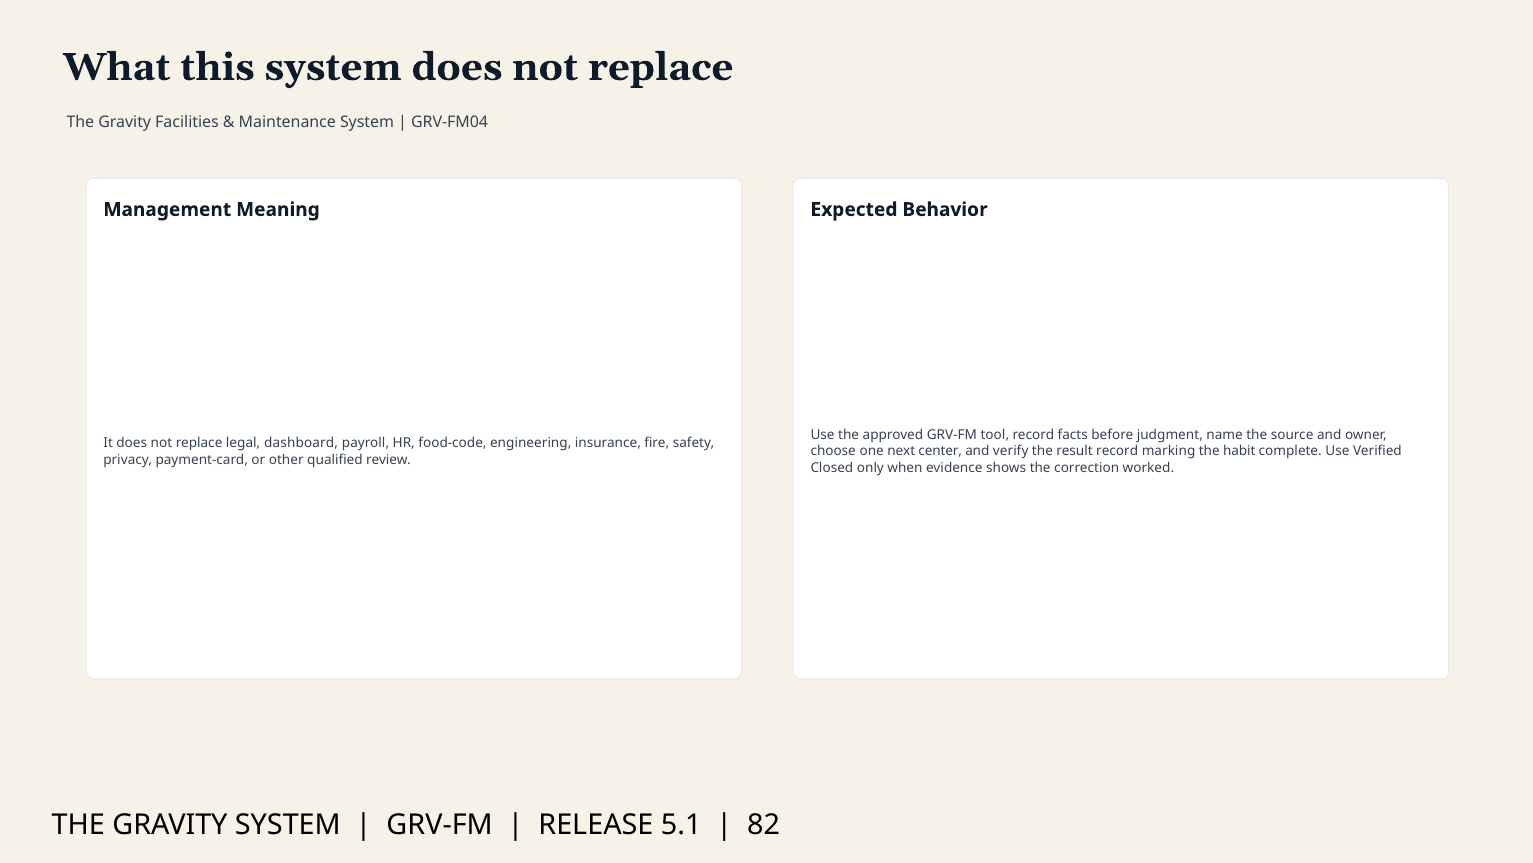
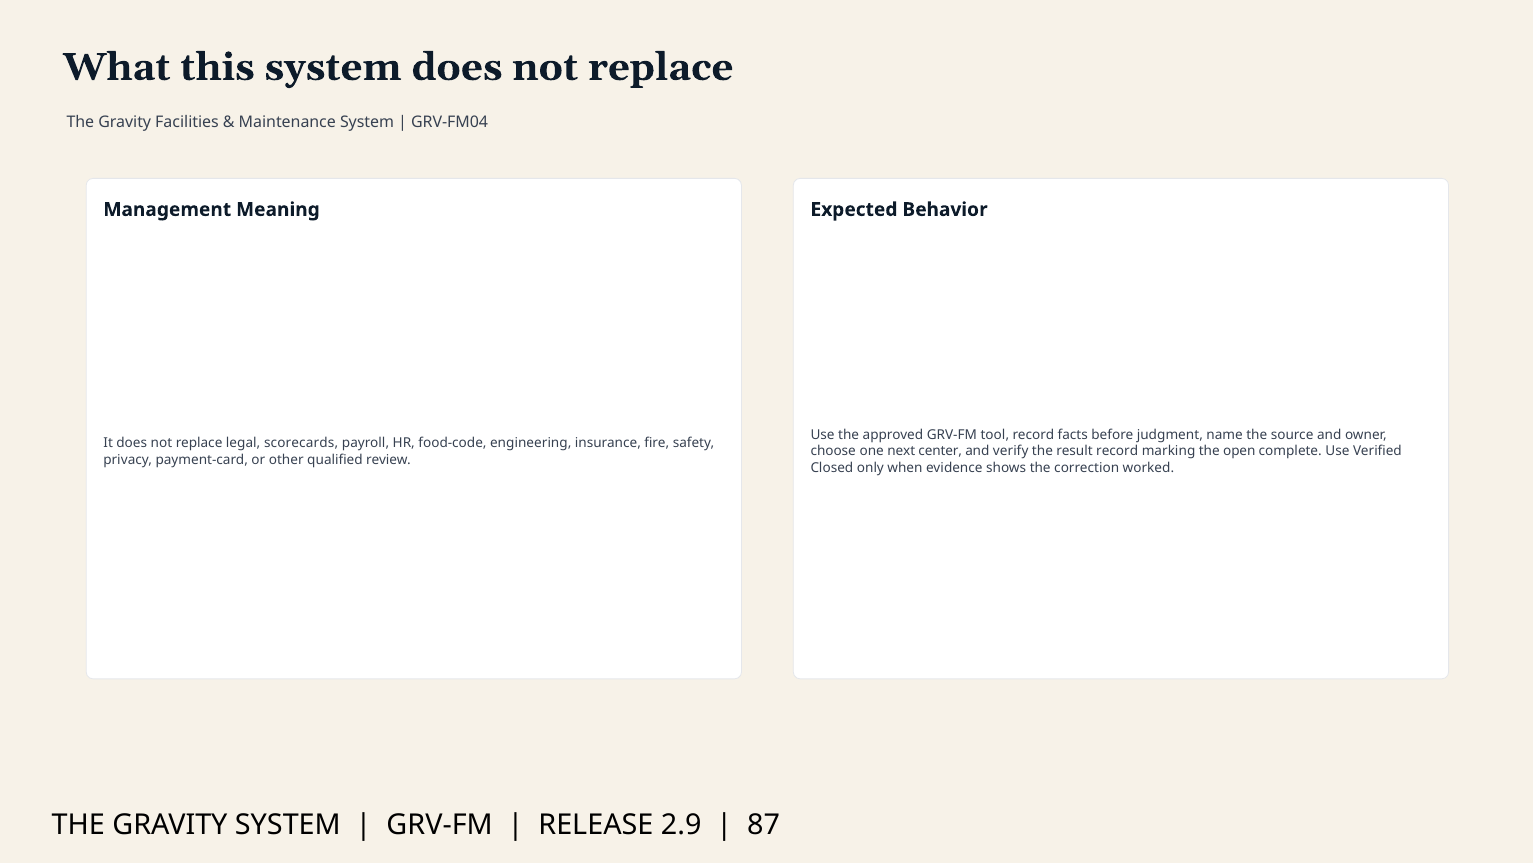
dashboard: dashboard -> scorecards
habit: habit -> open
5.1: 5.1 -> 2.9
82: 82 -> 87
